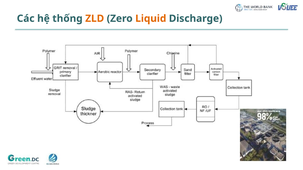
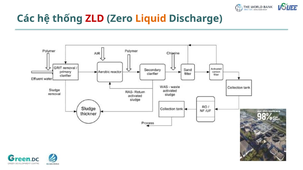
ZLD colour: orange -> red
